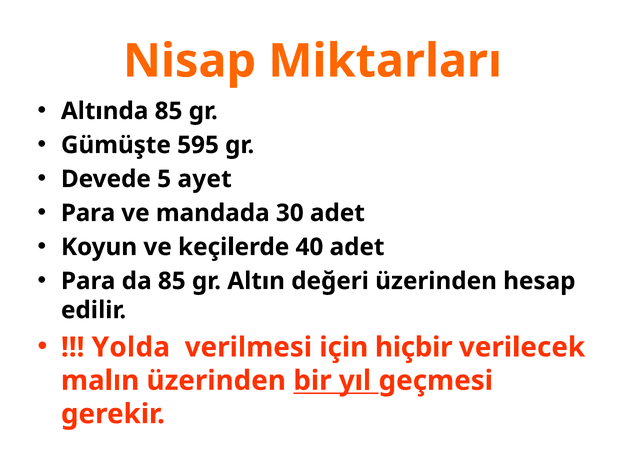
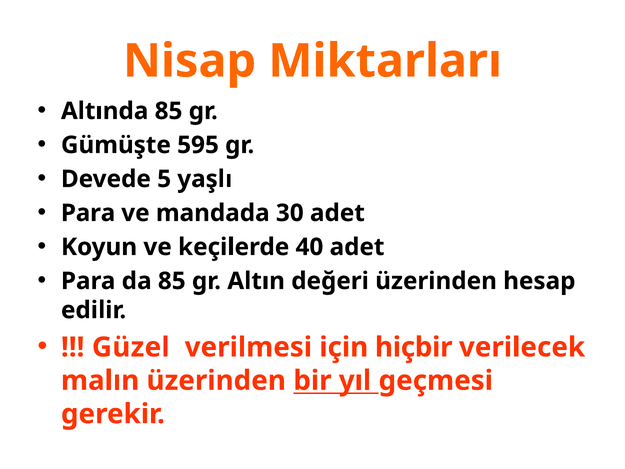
ayet: ayet -> yaşlı
Yolda: Yolda -> Güzel
